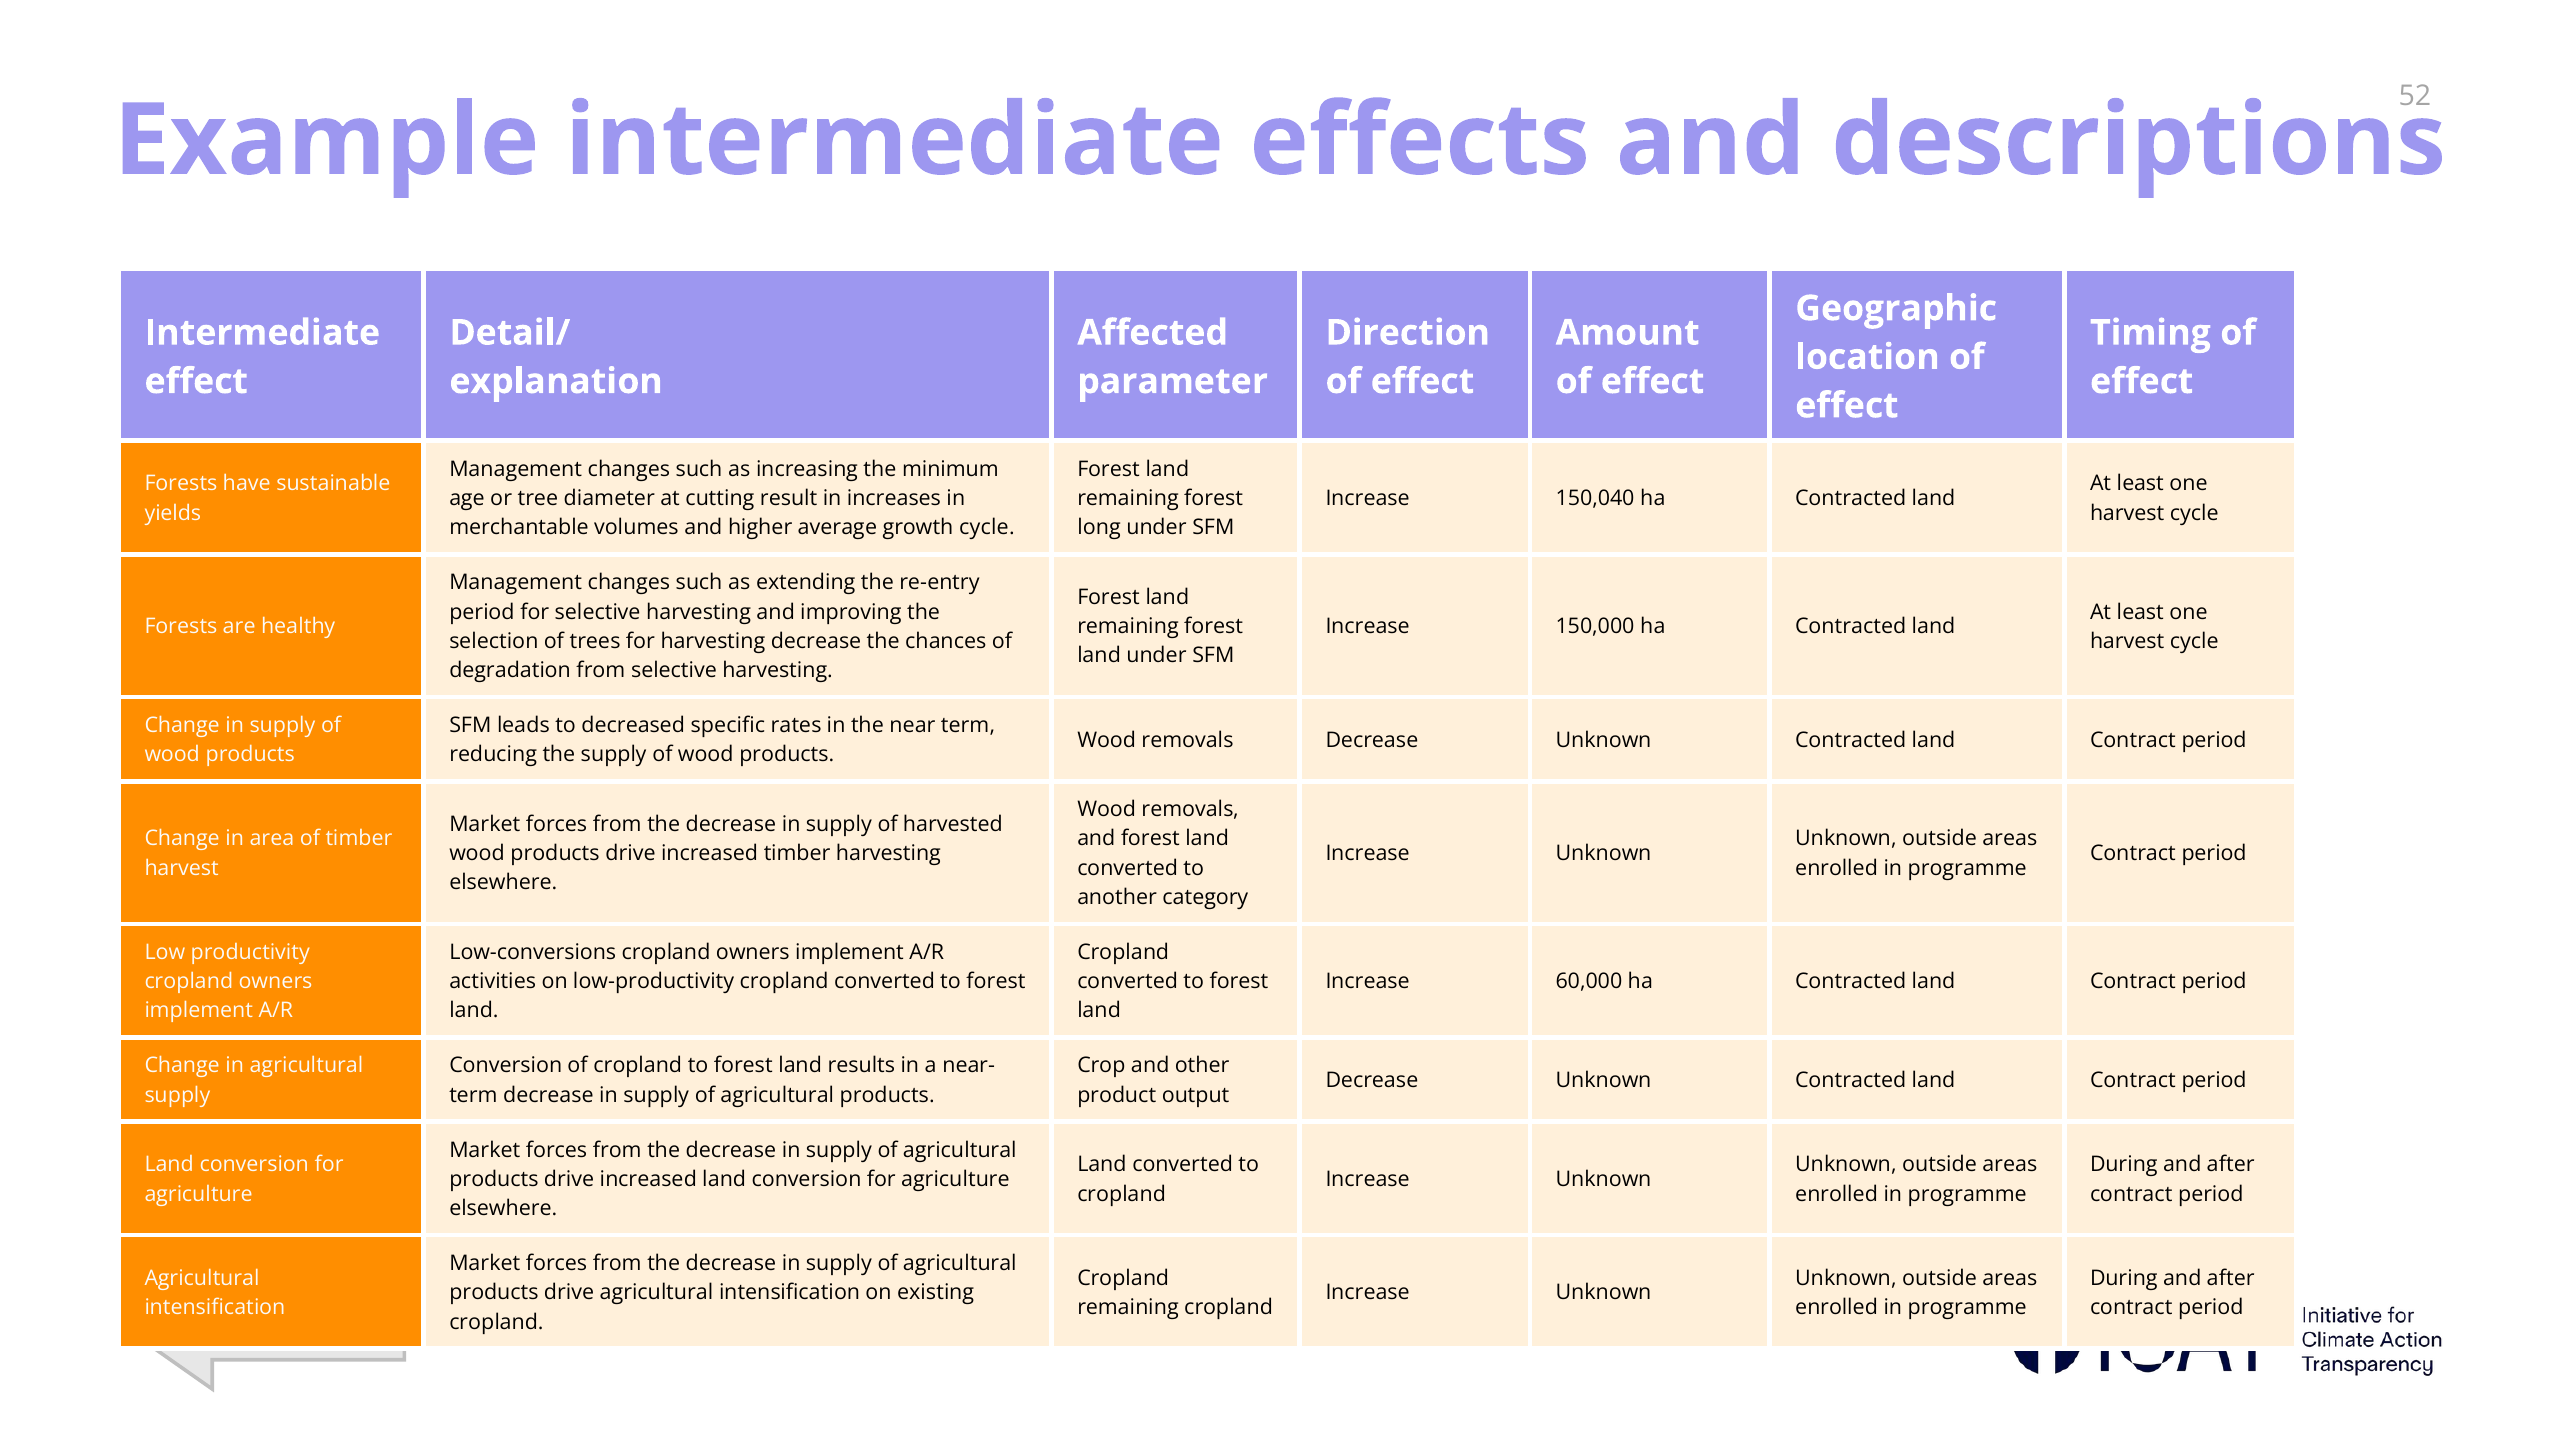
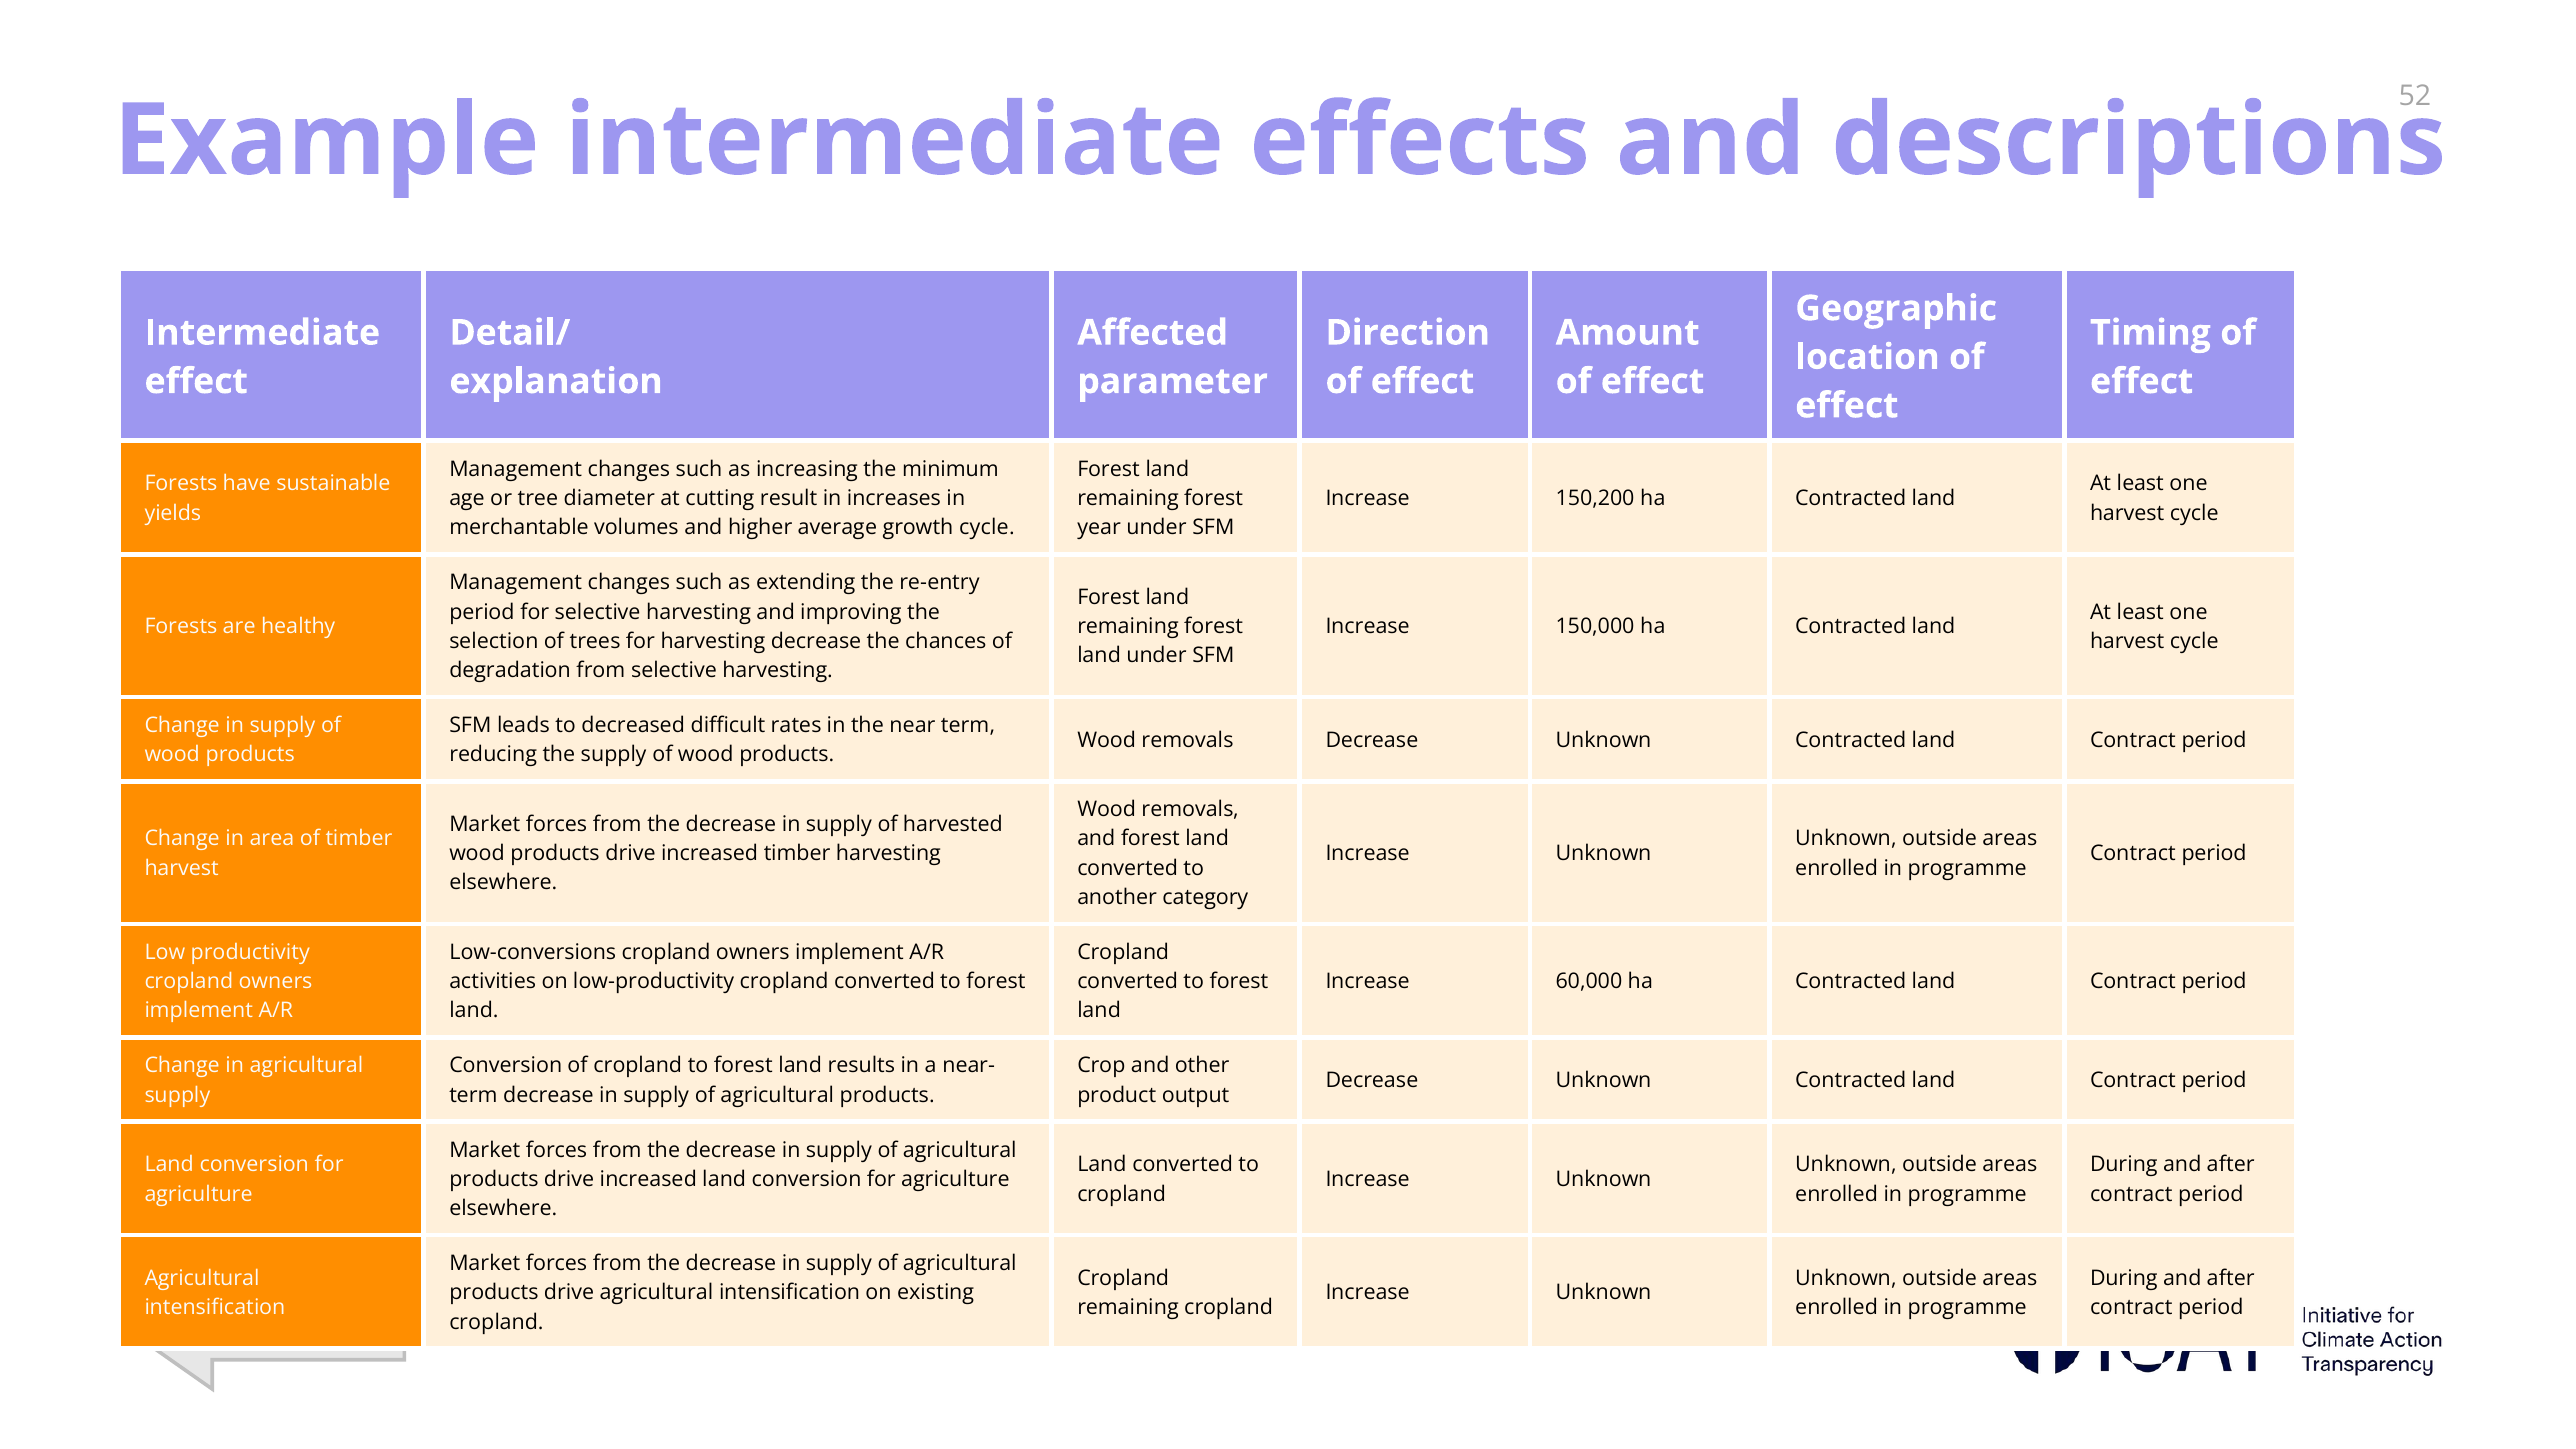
150,040: 150,040 -> 150,200
long: long -> year
specific: specific -> difficult
